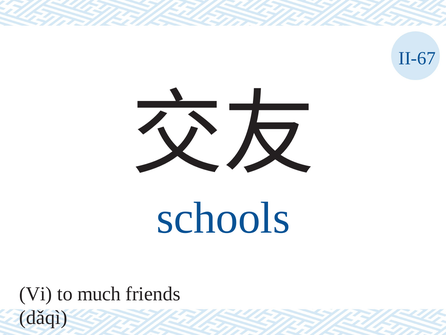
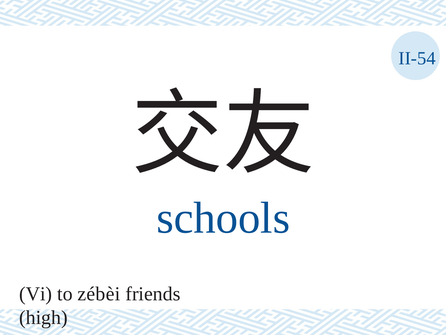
II-67: II-67 -> II-54
much: much -> zébèi
dǎqì: dǎqì -> high
